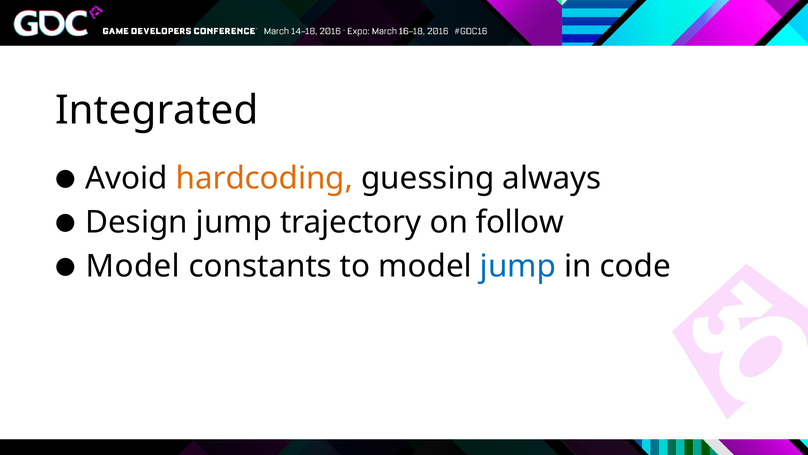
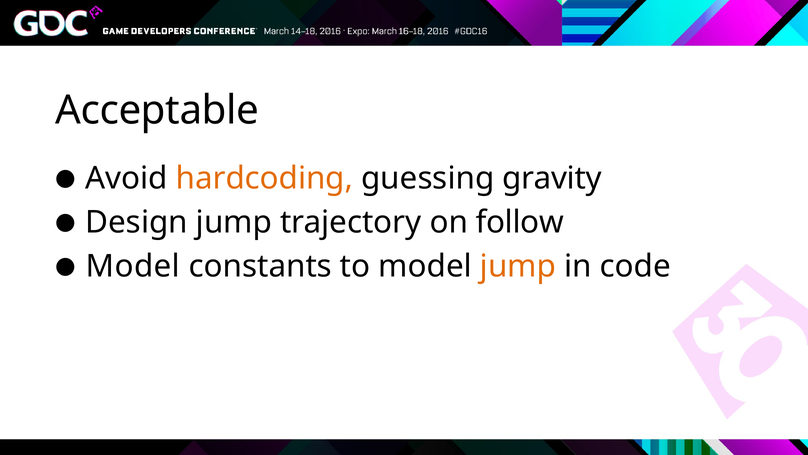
Integrated: Integrated -> Acceptable
always: always -> gravity
jump at (518, 266) colour: blue -> orange
